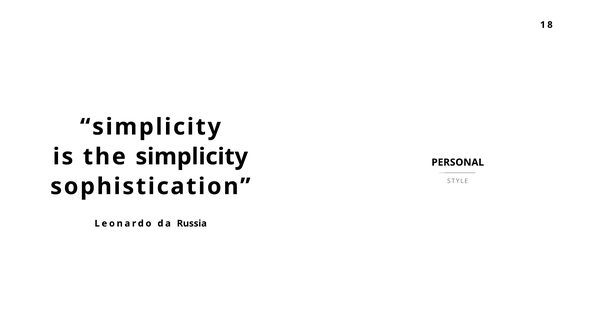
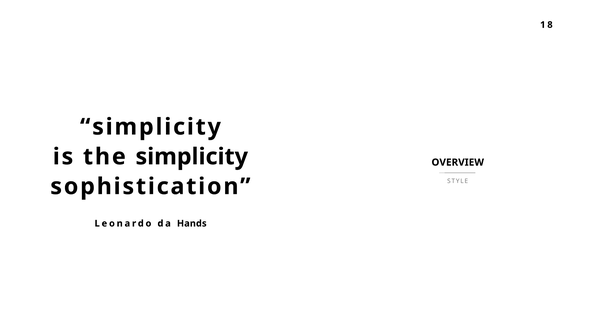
PERSONAL: PERSONAL -> OVERVIEW
Russia: Russia -> Hands
